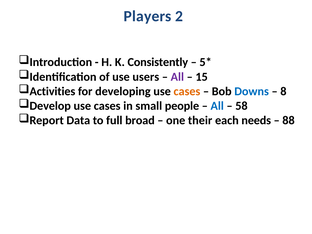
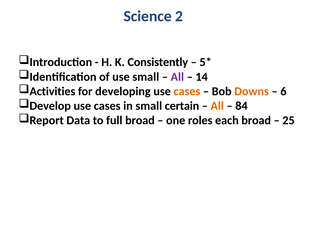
Players: Players -> Science
use users: users -> small
15: 15 -> 14
Downs colour: blue -> orange
8: 8 -> 6
people: people -> certain
All at (217, 106) colour: blue -> orange
58: 58 -> 84
their: their -> roles
each needs: needs -> broad
88: 88 -> 25
